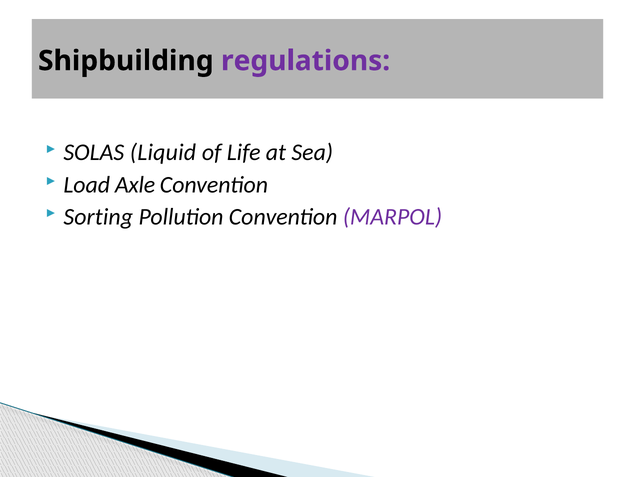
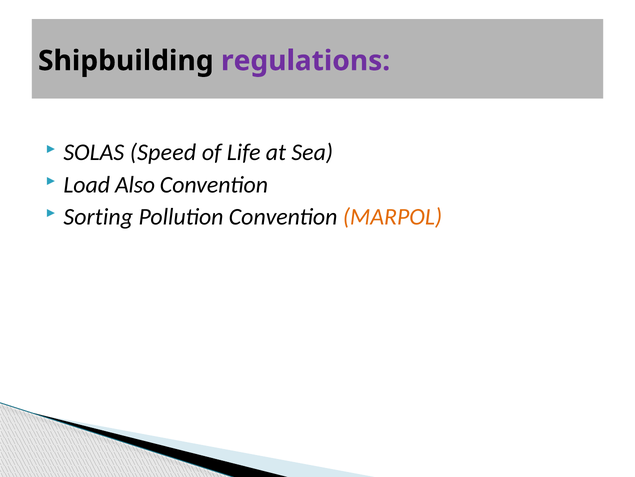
Liquid: Liquid -> Speed
Axle: Axle -> Also
MARPOL colour: purple -> orange
